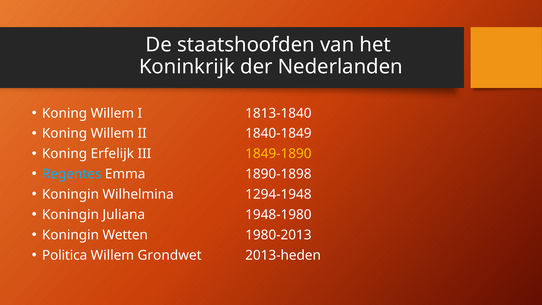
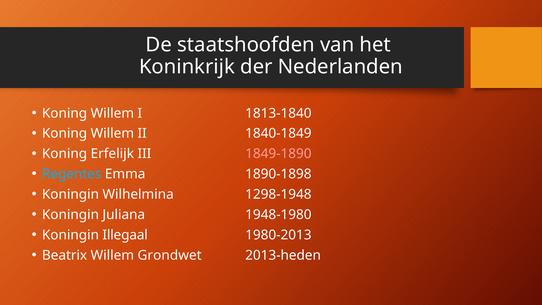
1849-1890 colour: yellow -> pink
1294-1948: 1294-1948 -> 1298-1948
Wetten: Wetten -> Illegaal
Politica: Politica -> Beatrix
